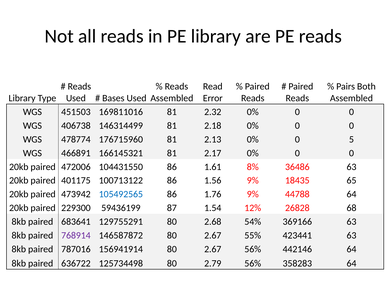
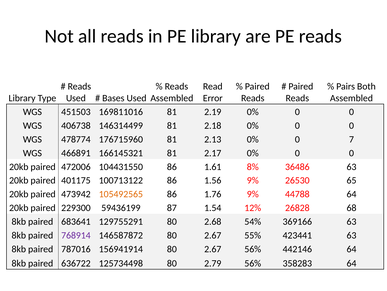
2.32: 2.32 -> 2.19
5: 5 -> 7
18435: 18435 -> 26530
105492565 colour: blue -> orange
